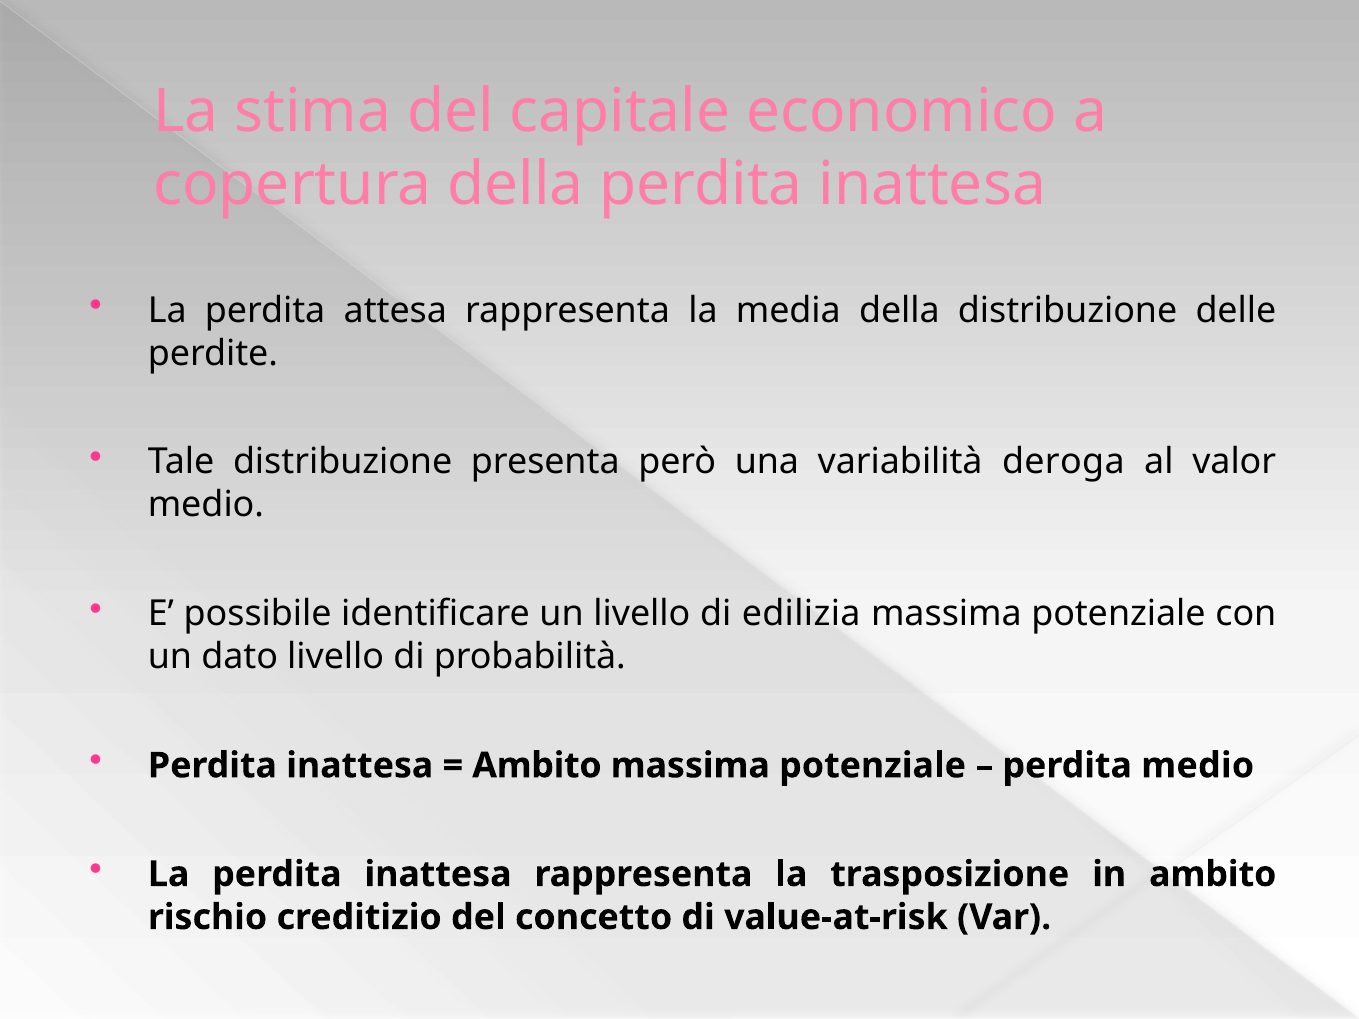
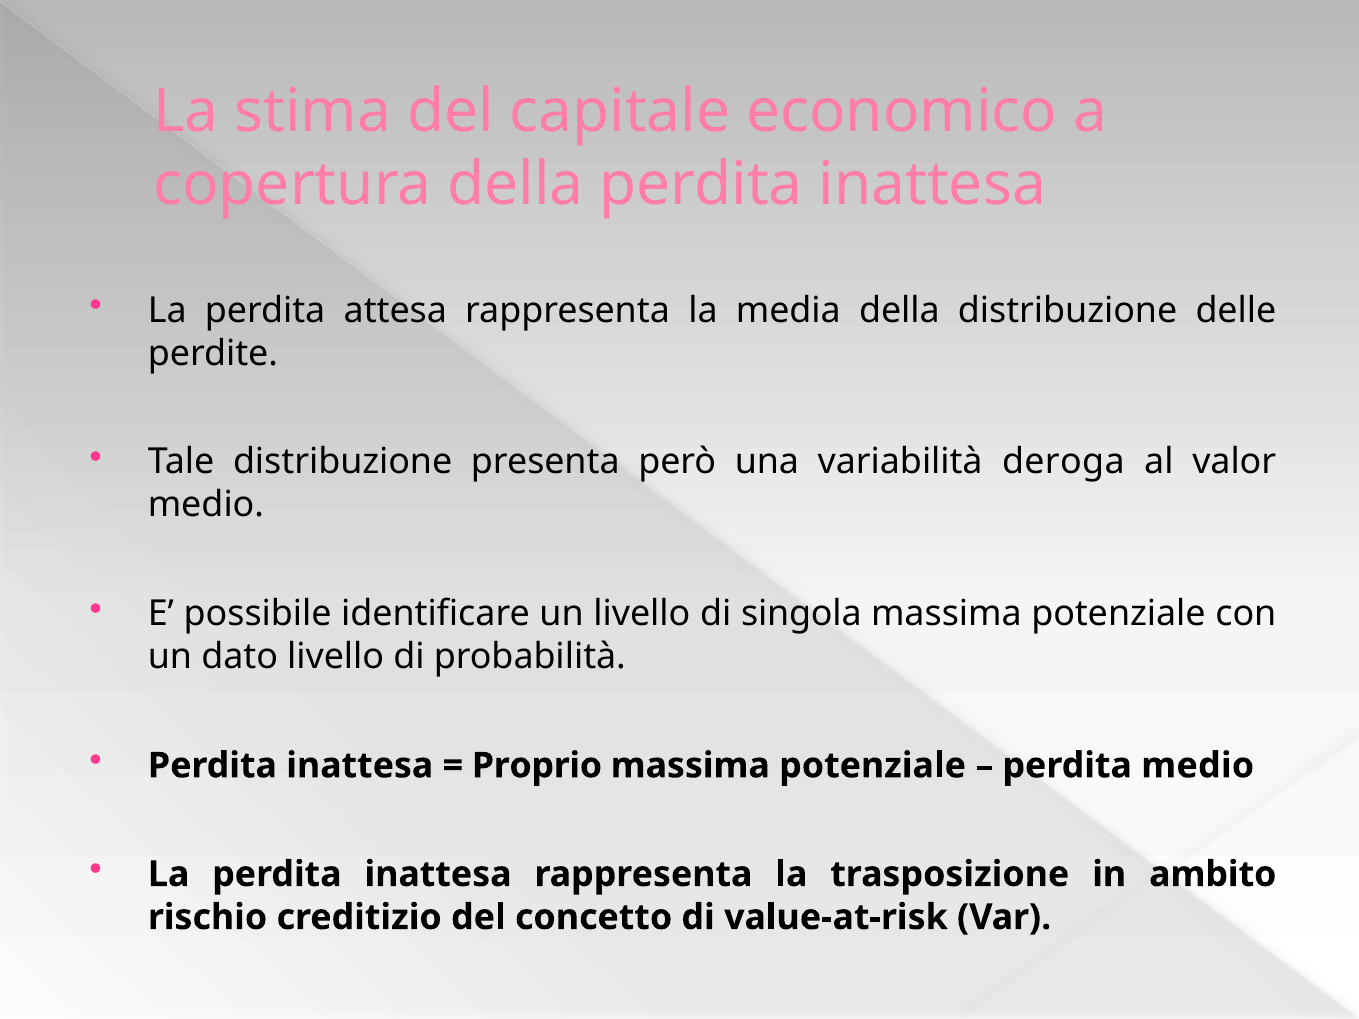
edilizia: edilizia -> singola
Ambito at (537, 766): Ambito -> Proprio
